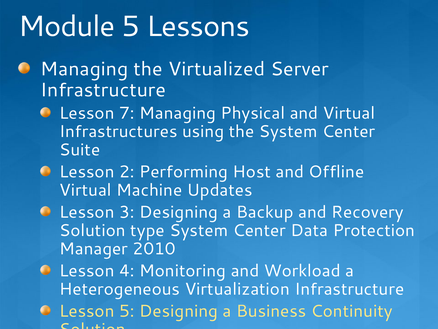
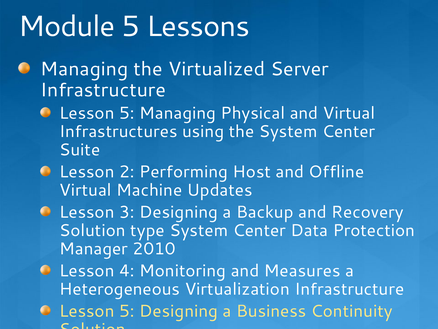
7 at (127, 113): 7 -> 5
Workload: Workload -> Measures
